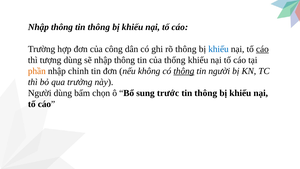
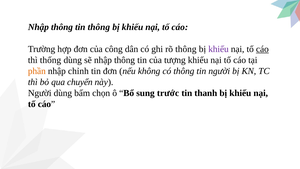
khiếu at (219, 49) colour: blue -> purple
tượng: tượng -> thống
thống: thống -> tượng
thông at (184, 71) underline: present -> none
trưởng: trưởng -> chuyển
thông at (206, 93): thông -> thanh
